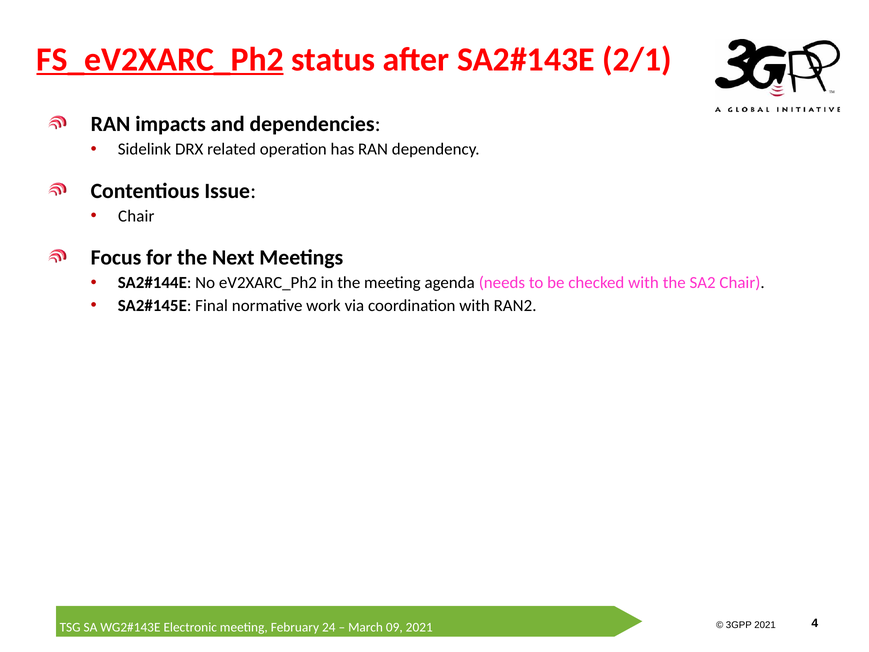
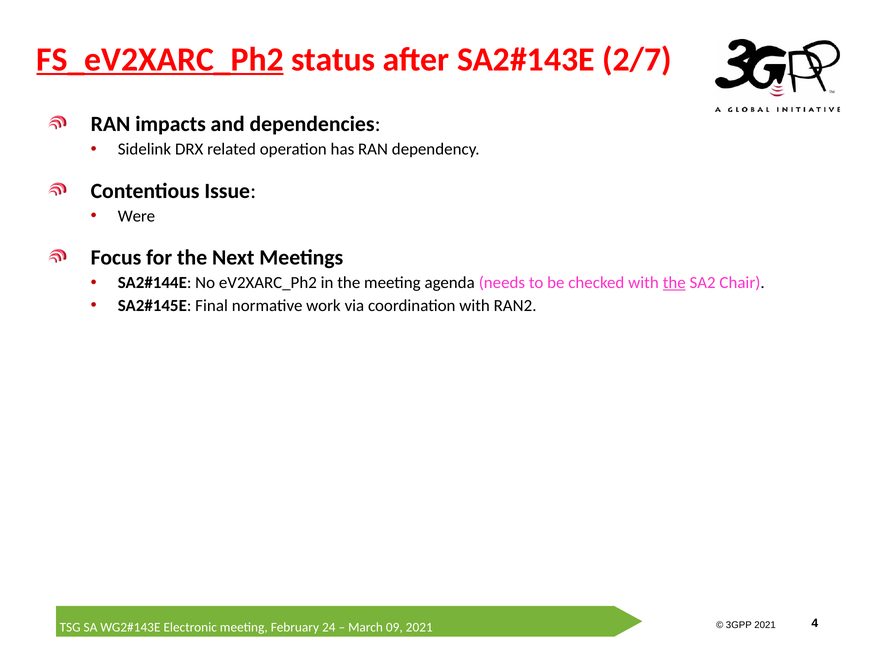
2/1: 2/1 -> 2/7
Chair at (136, 216): Chair -> Were
the at (674, 283) underline: none -> present
